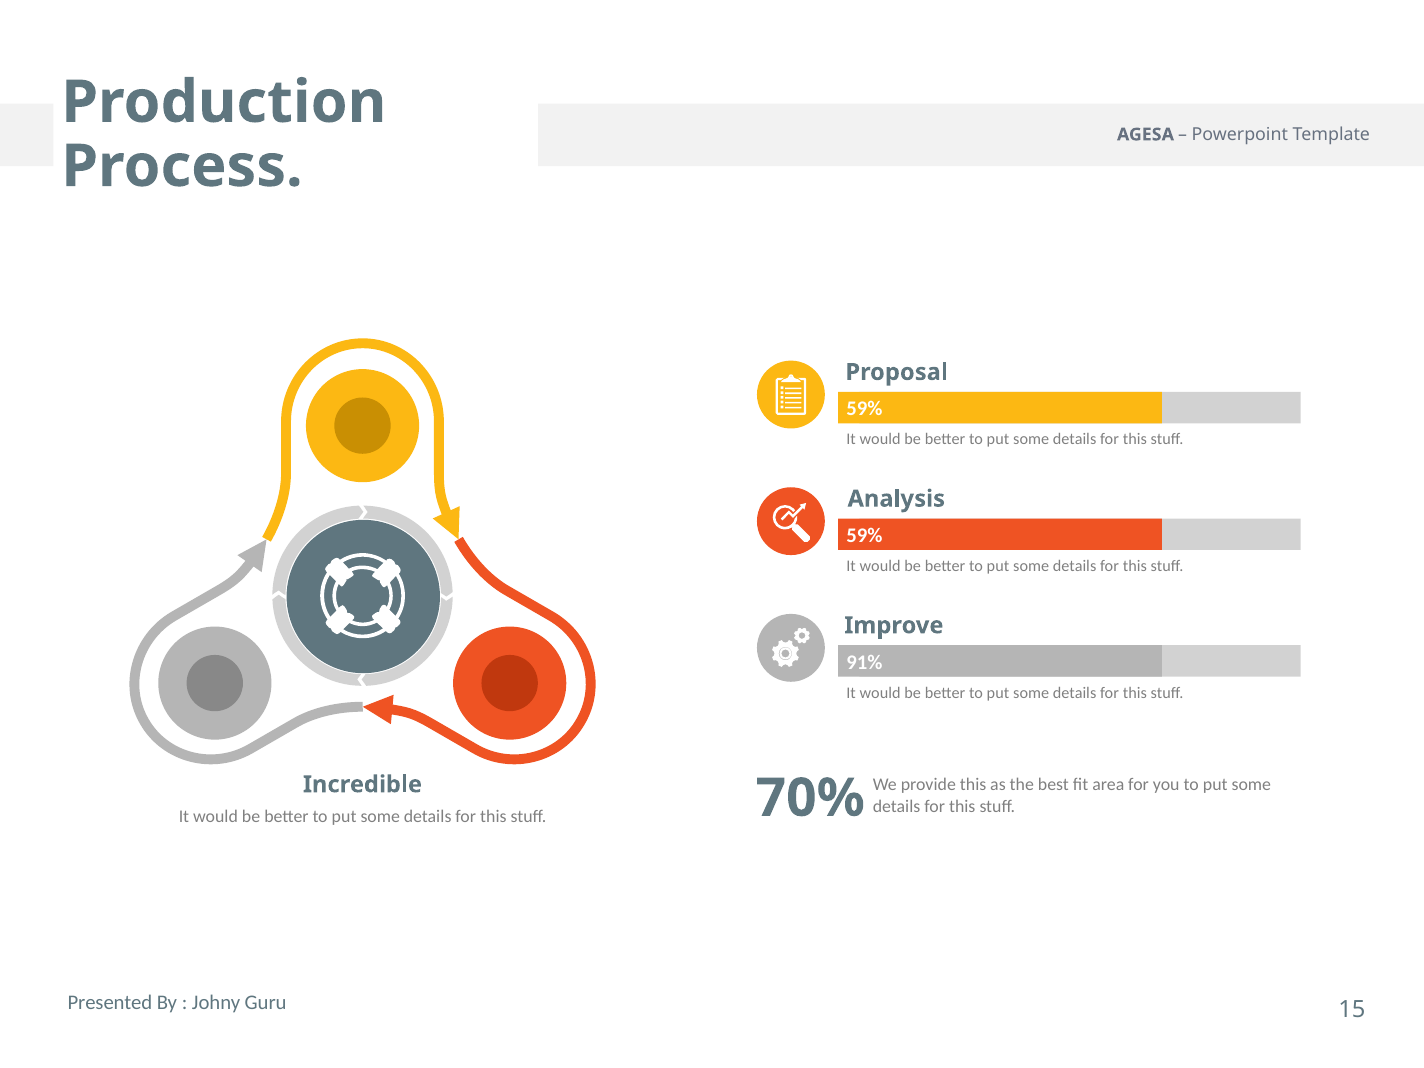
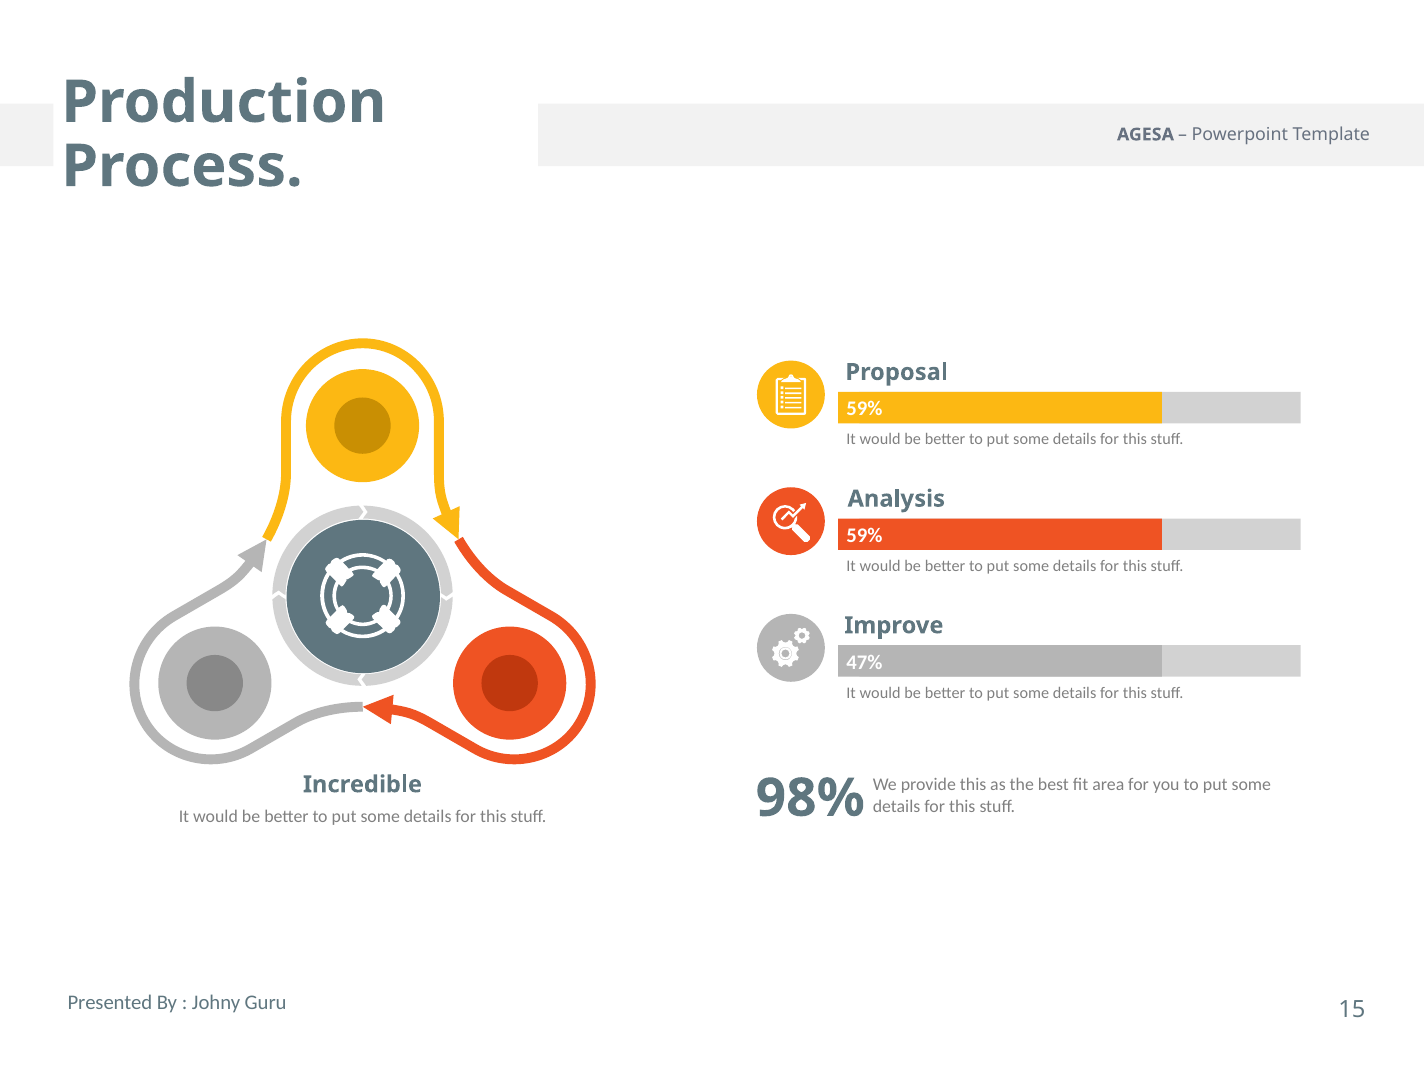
91%: 91% -> 47%
70%: 70% -> 98%
